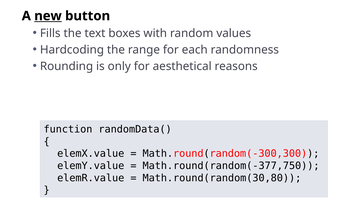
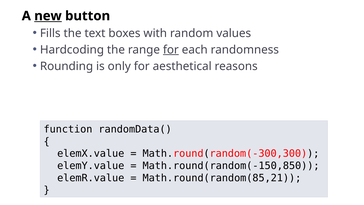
for at (171, 50) underline: none -> present
Math.round(random(-377,750: Math.round(random(-377,750 -> Math.round(random(-150,850
Math.round(random(30,80: Math.round(random(30,80 -> Math.round(random(85,21
